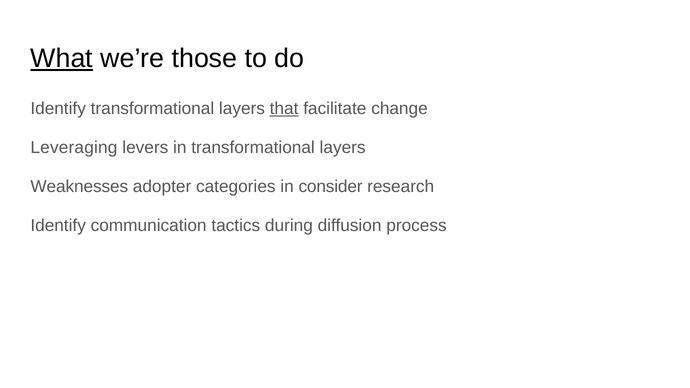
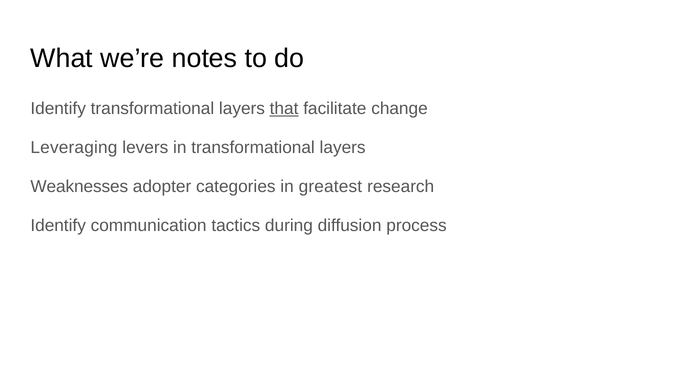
What underline: present -> none
those: those -> notes
consider: consider -> greatest
